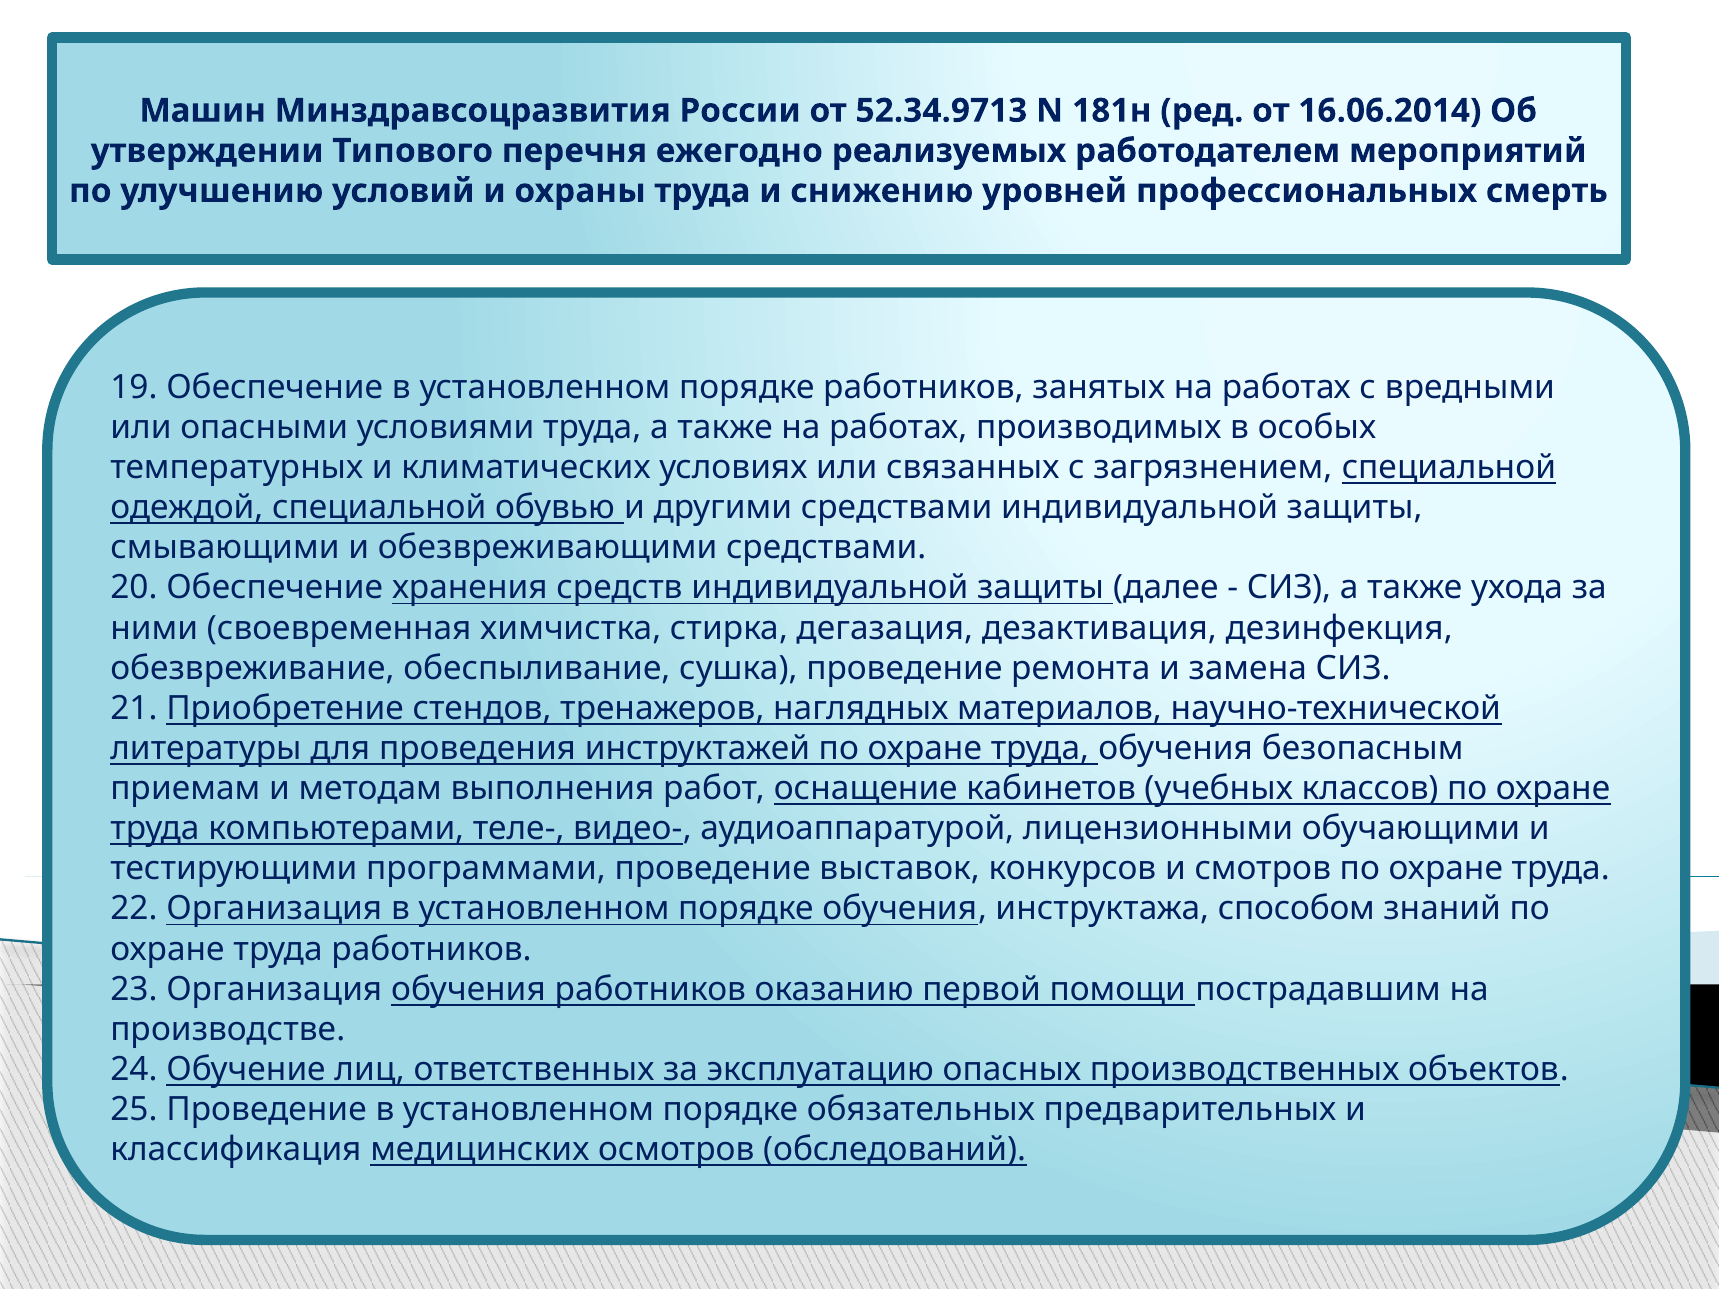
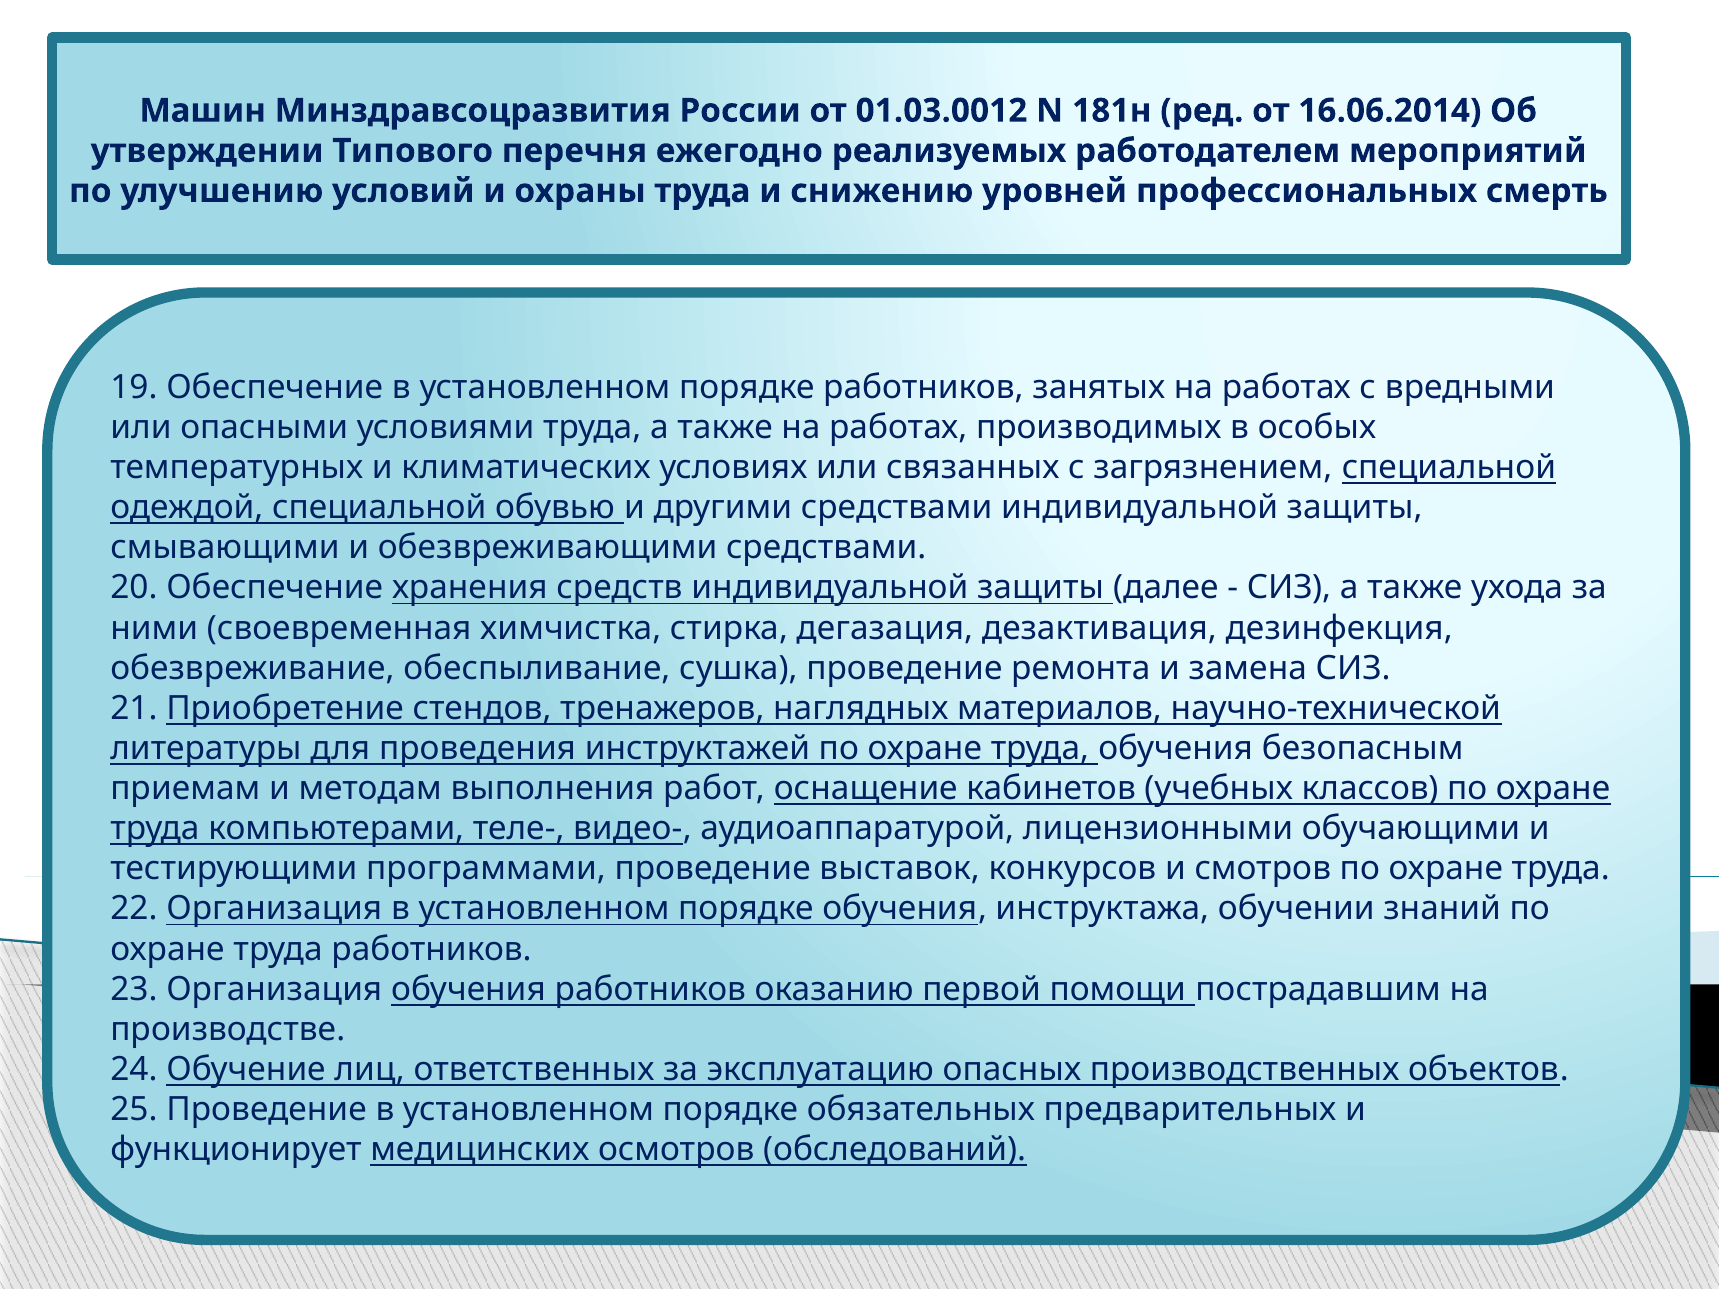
52.34.9713: 52.34.9713 -> 01.03.0012
способом: способом -> обучении
классификация: классификация -> функционирует
